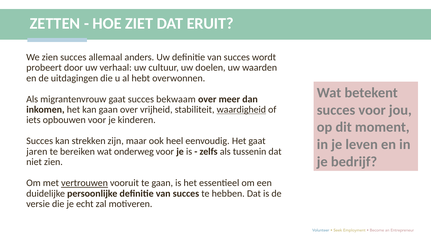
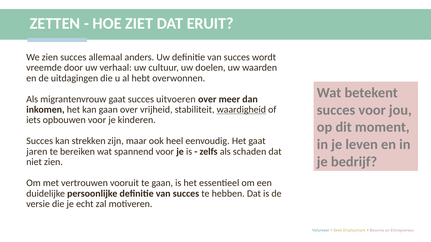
probeert: probeert -> vreemde
bekwaam: bekwaam -> uitvoeren
onderweg: onderweg -> spannend
tussenin: tussenin -> schaden
vertrouwen underline: present -> none
